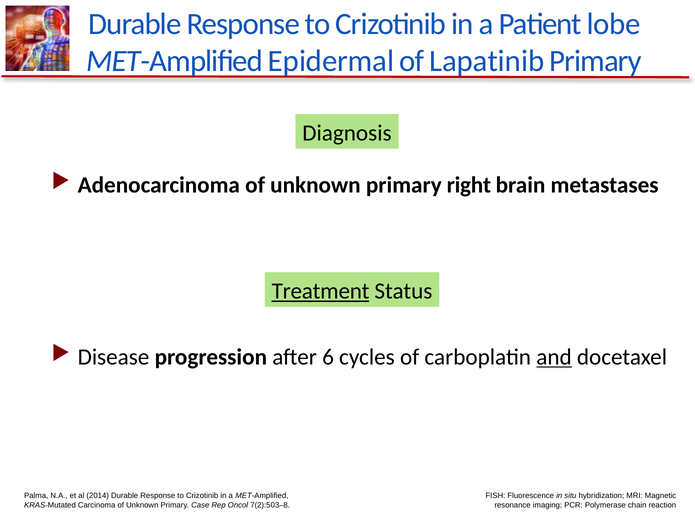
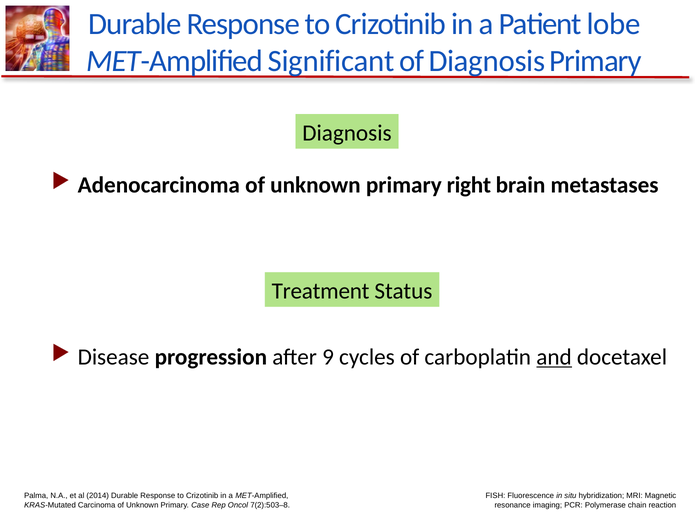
Epidermal: Epidermal -> Significant
of Lapatinib: Lapatinib -> Diagnosis
Treatment underline: present -> none
6: 6 -> 9
